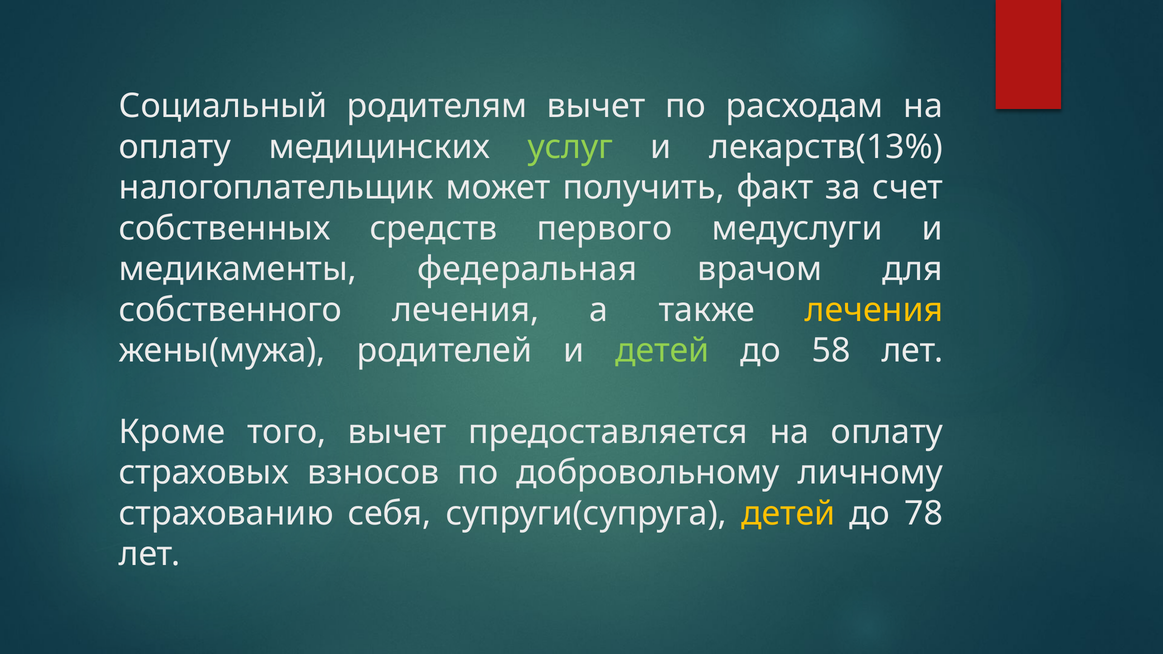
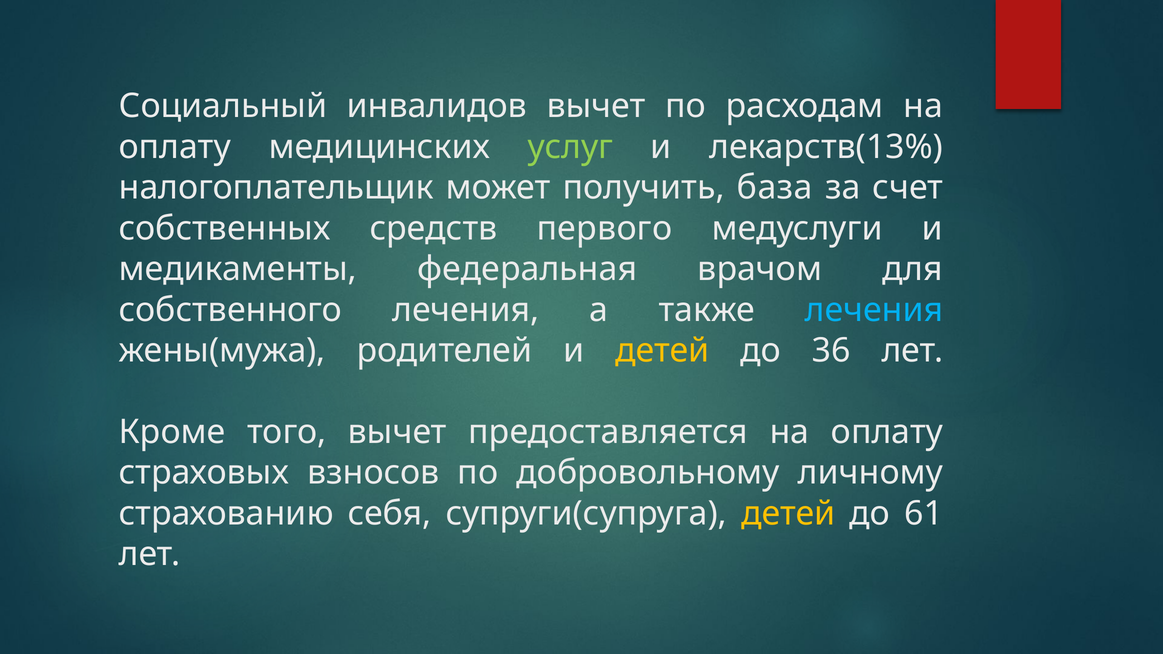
родителям: родителям -> инвалидов
факт: факт -> база
лечения at (874, 310) colour: yellow -> light blue
детей at (662, 351) colour: light green -> yellow
58: 58 -> 36
78: 78 -> 61
